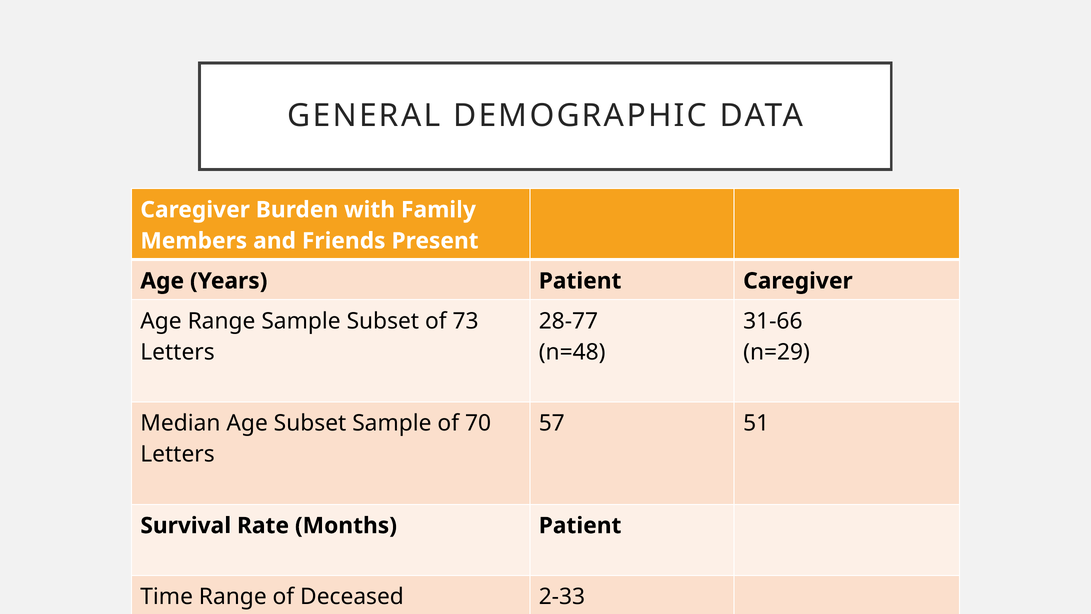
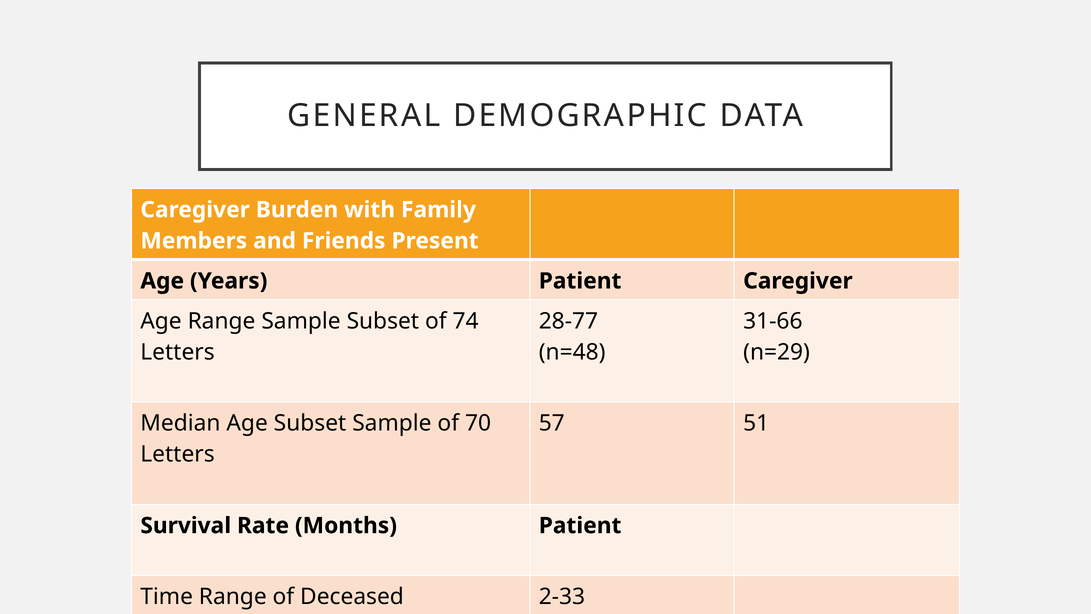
73: 73 -> 74
